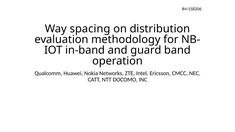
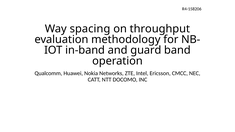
distribution: distribution -> throughput
